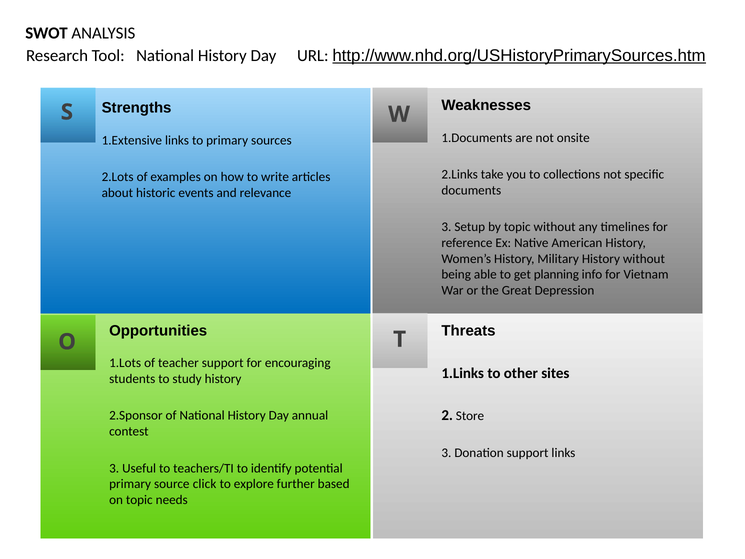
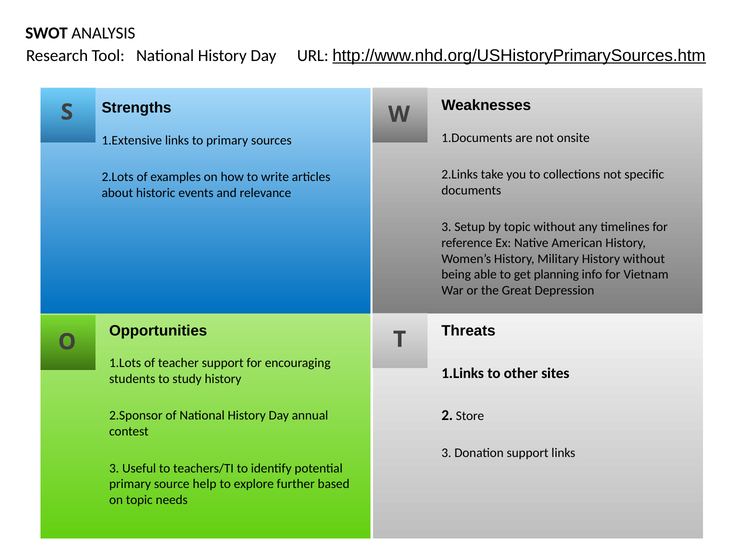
click: click -> help
